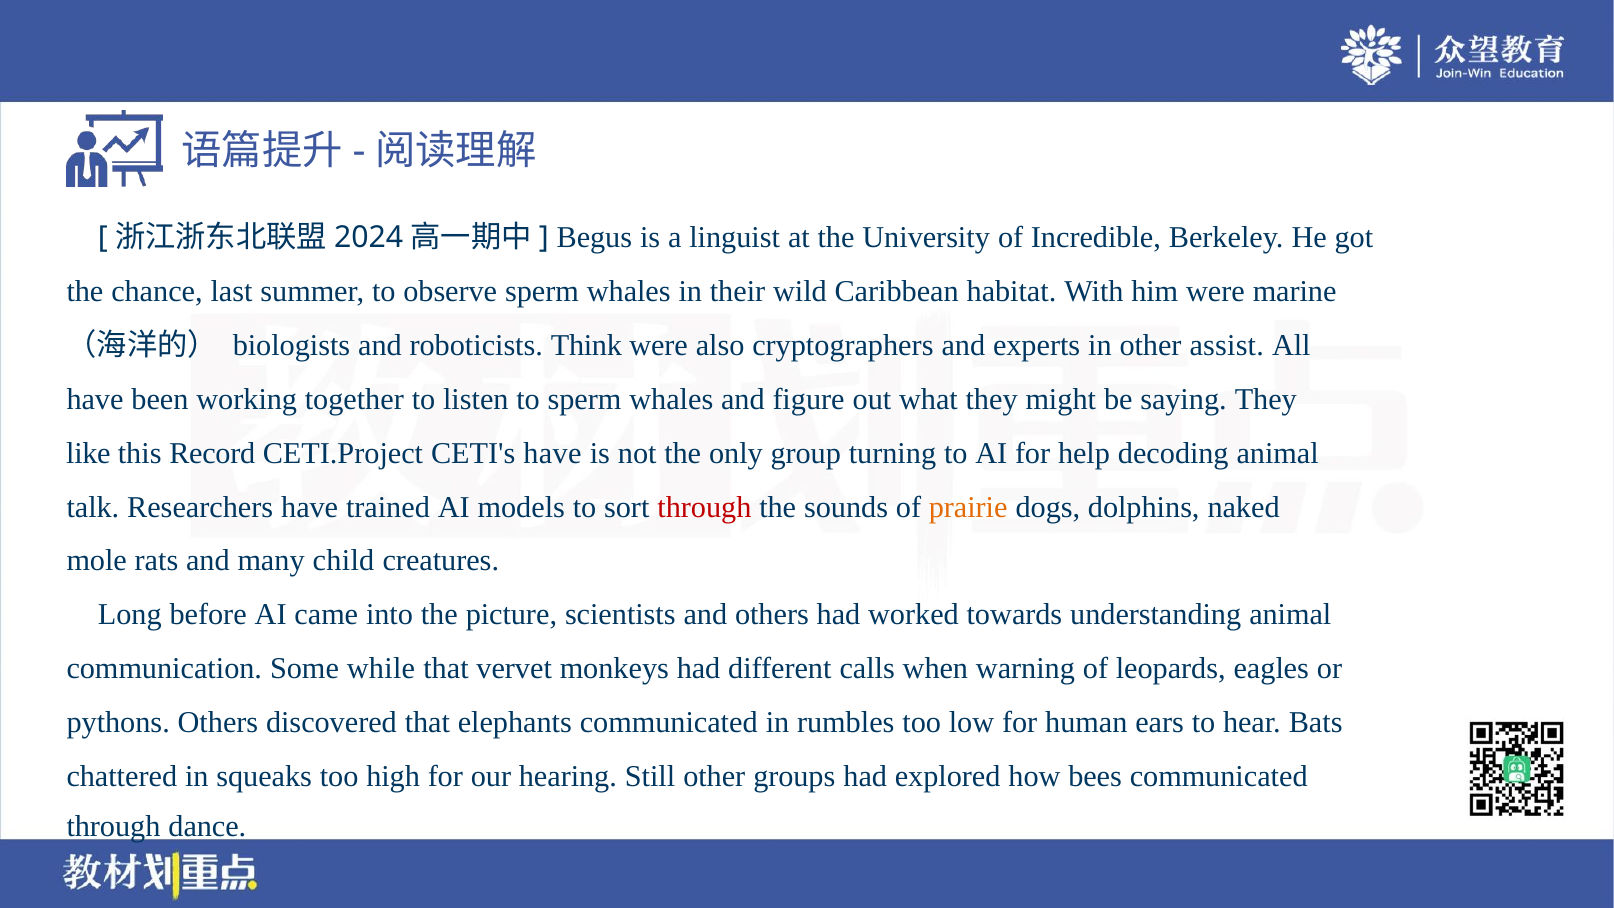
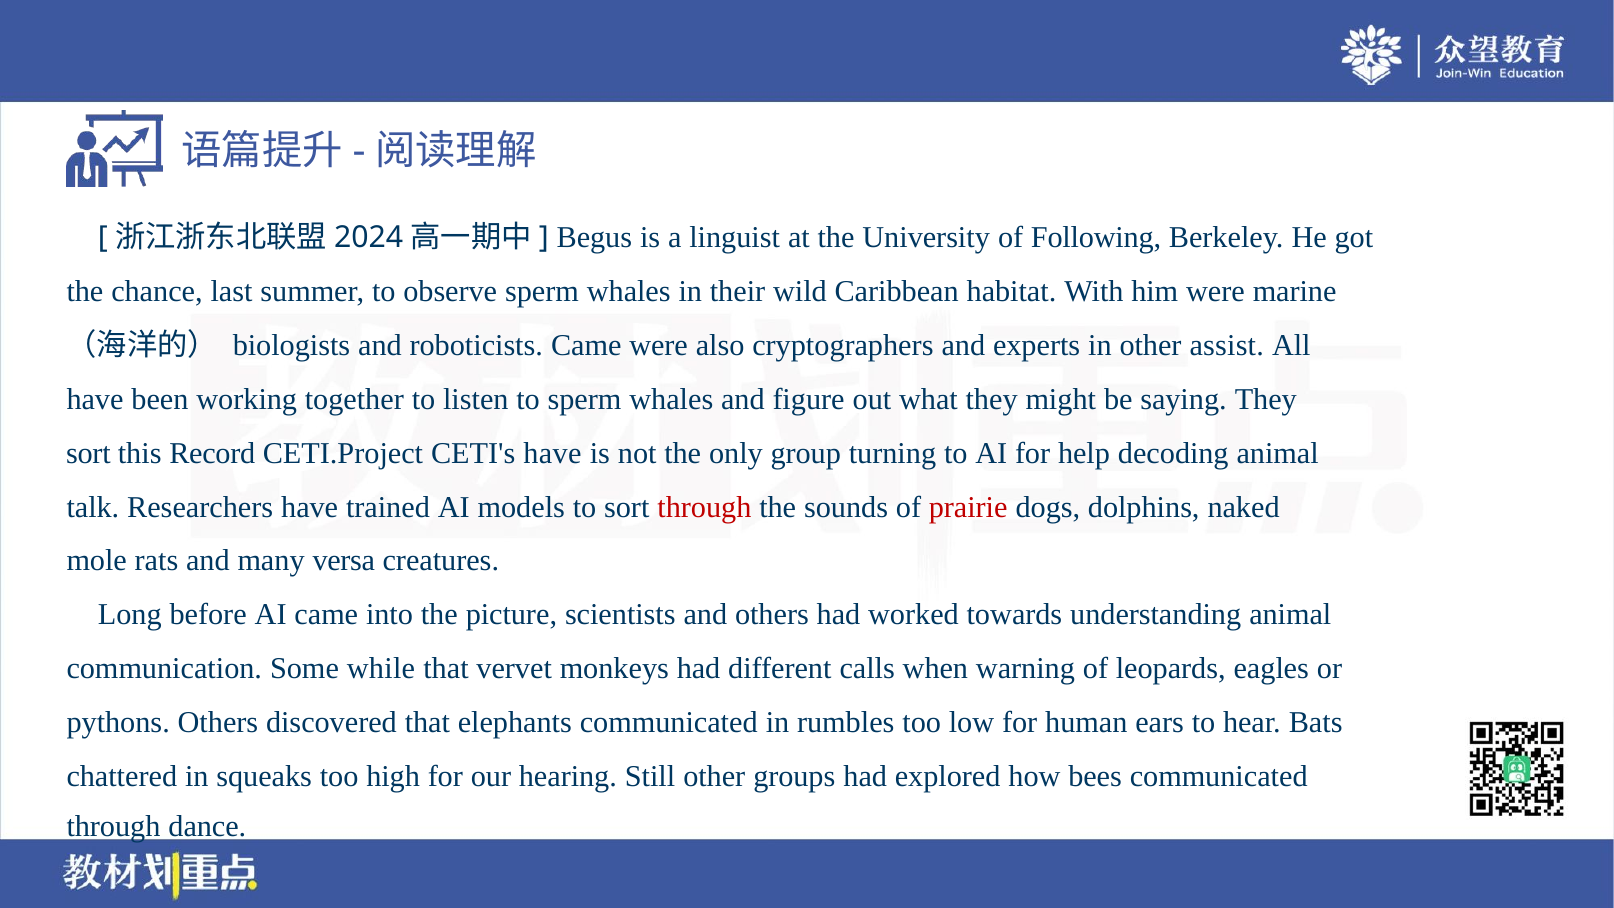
Incredible: Incredible -> Following
roboticists Think: Think -> Came
like at (88, 453): like -> sort
prairie colour: orange -> red
child: child -> versa
